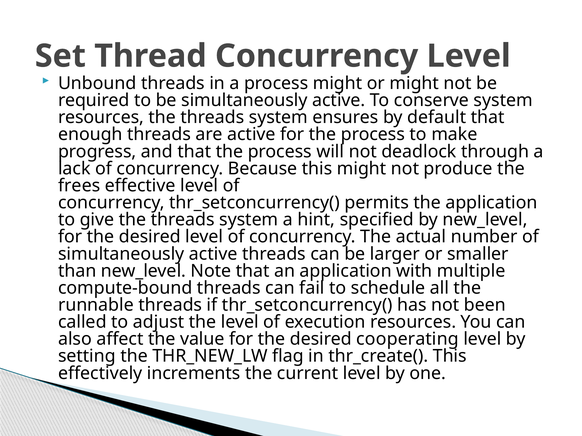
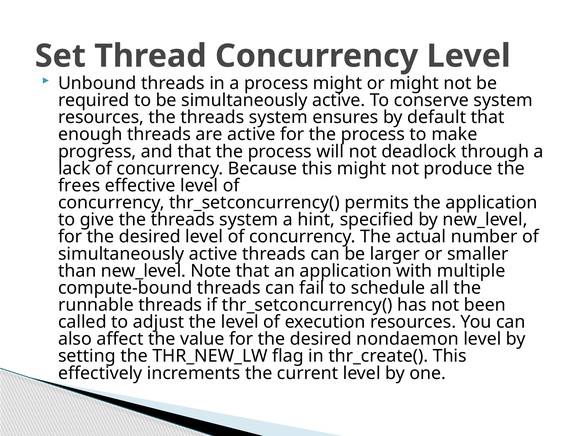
cooperating: cooperating -> nondaemon
